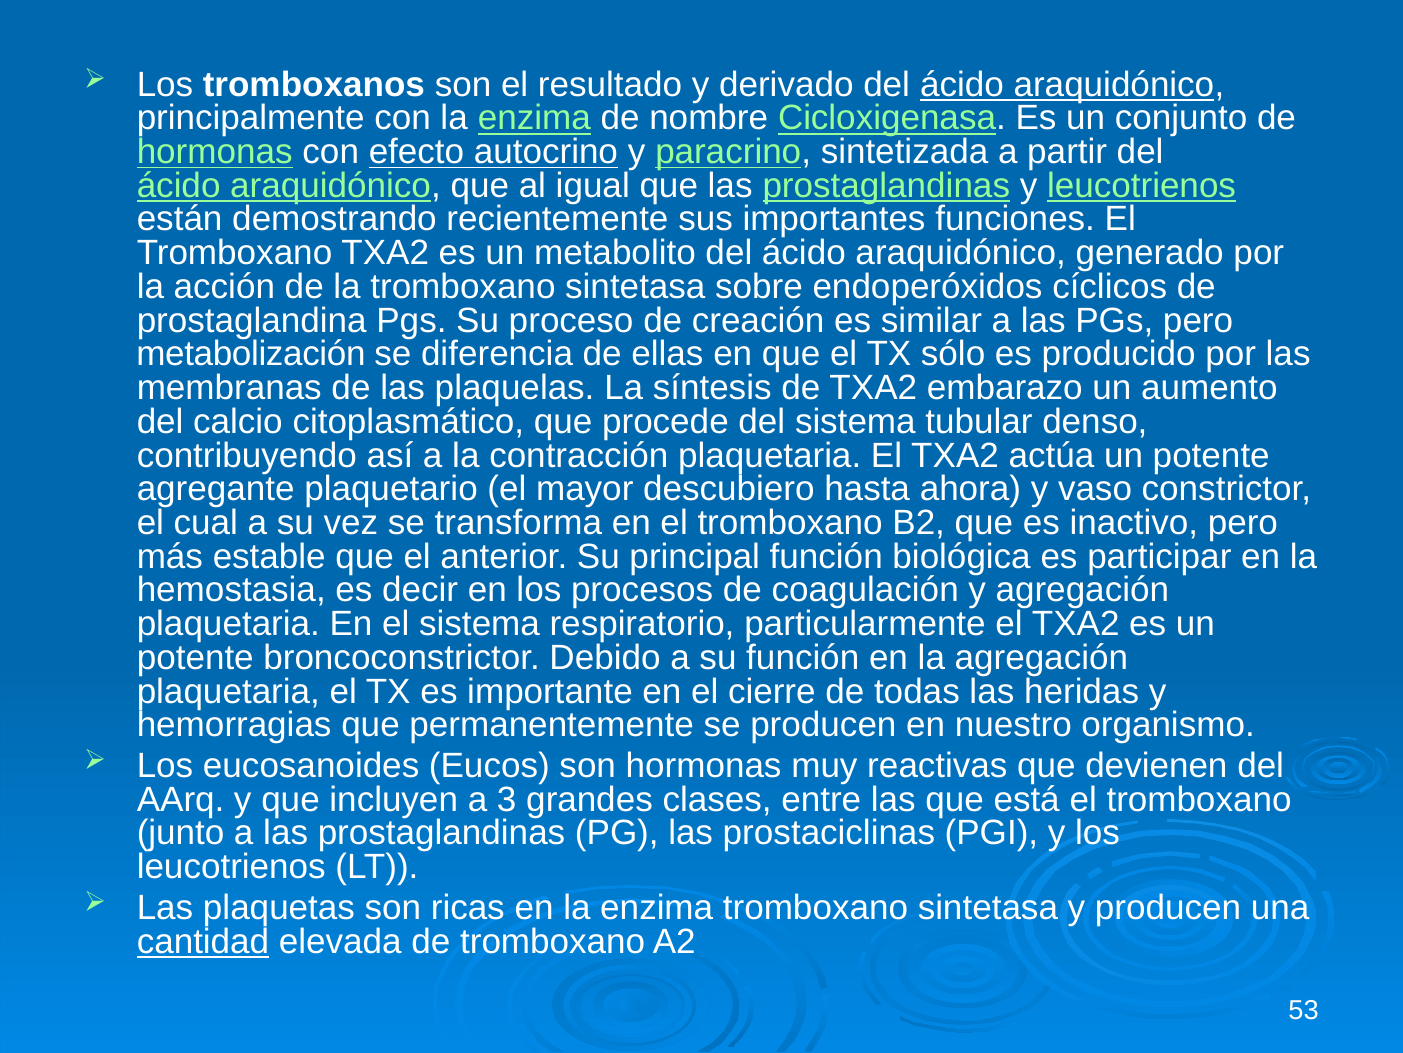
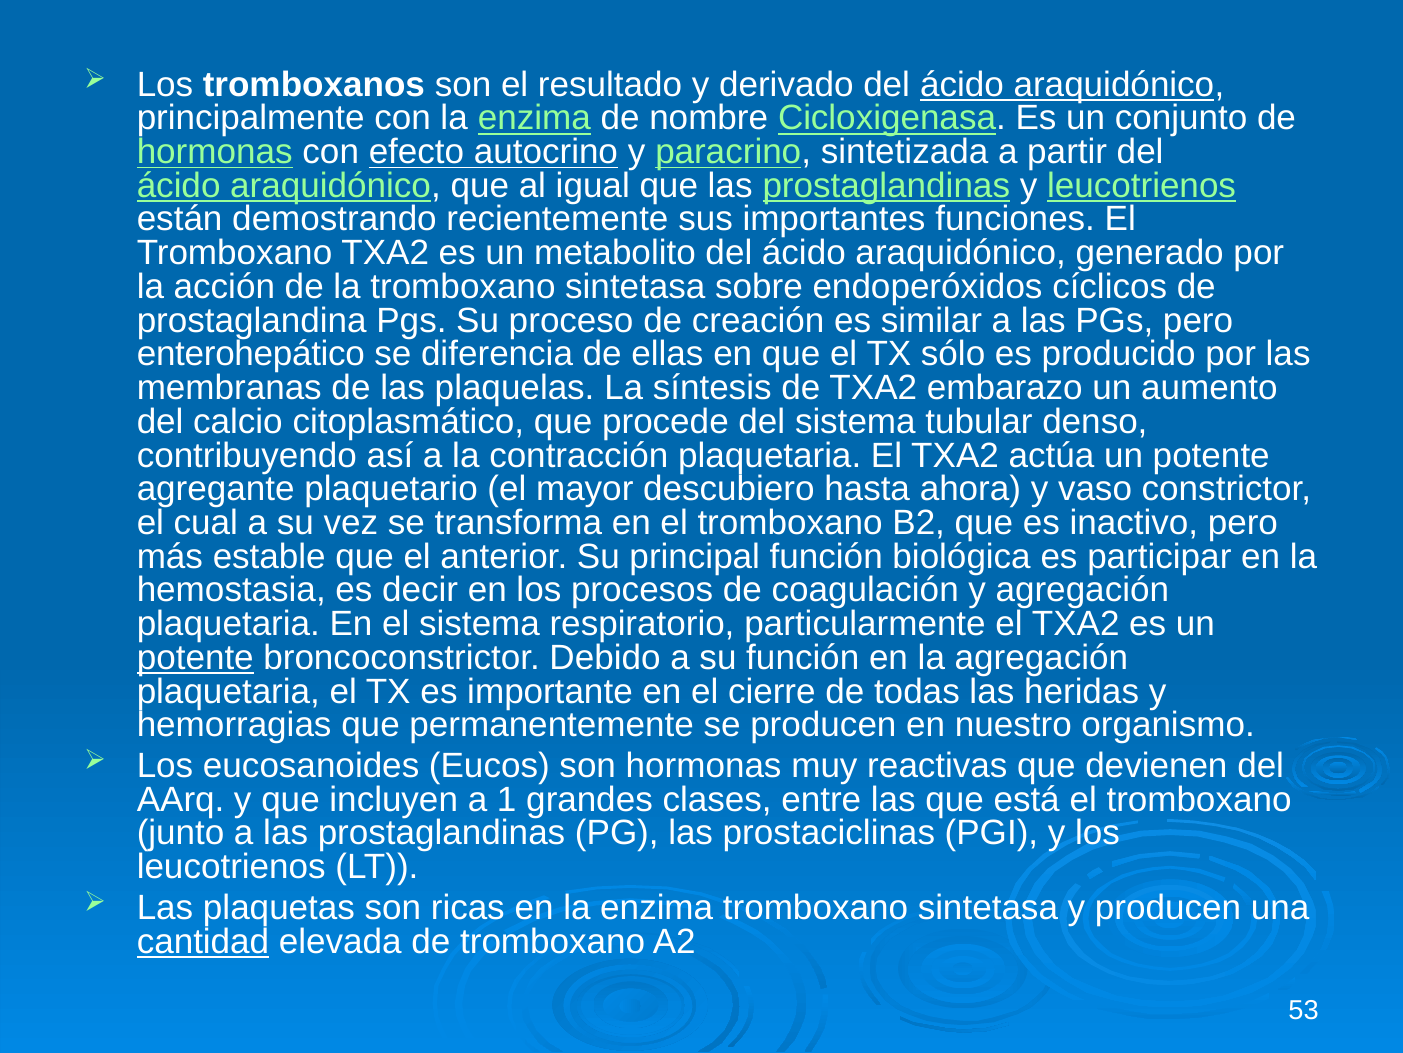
metabolización: metabolización -> enterohepático
potente at (195, 657) underline: none -> present
3: 3 -> 1
